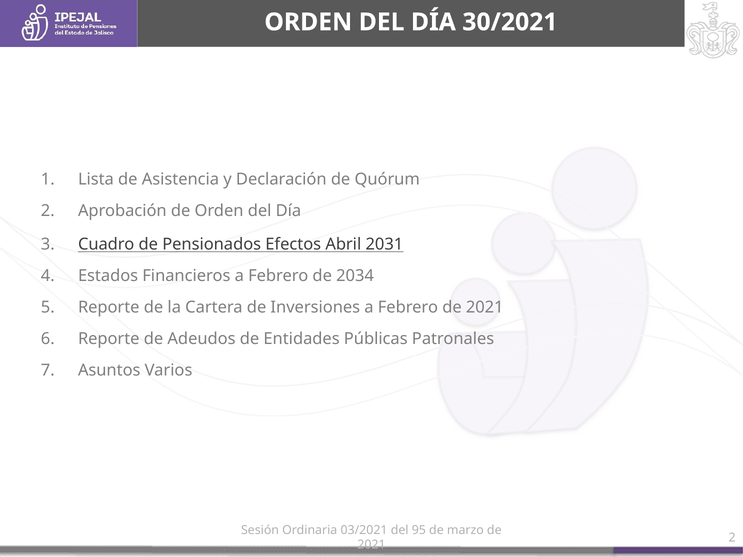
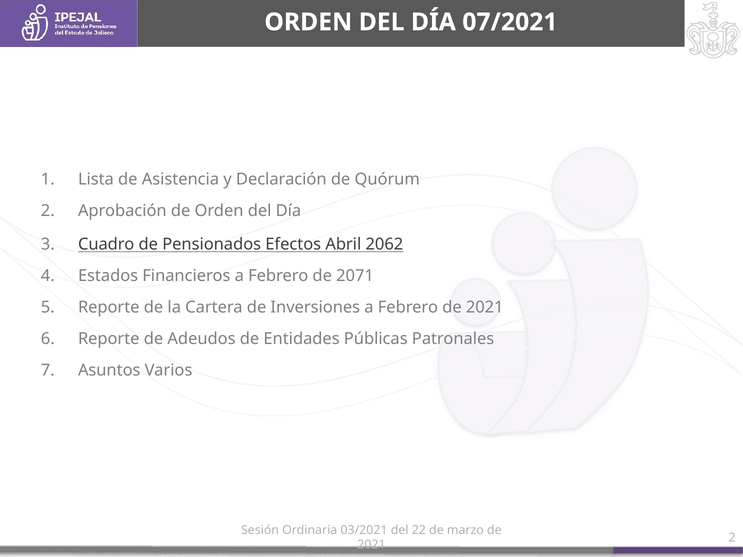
30/2021: 30/2021 -> 07/2021
2031: 2031 -> 2062
2034: 2034 -> 2071
95: 95 -> 22
